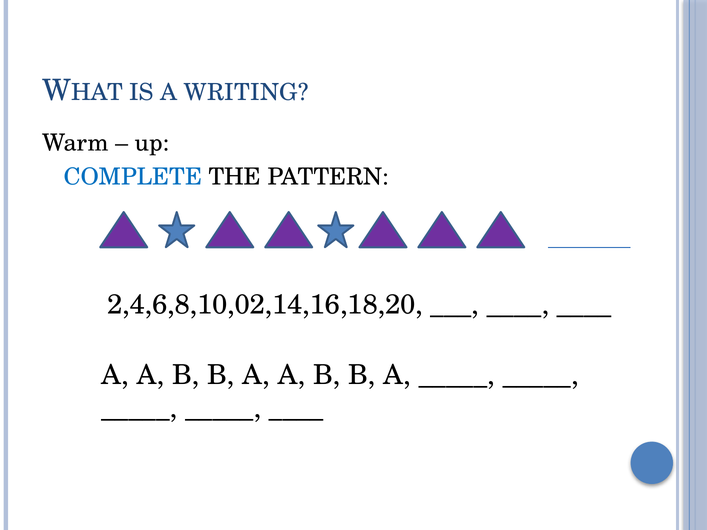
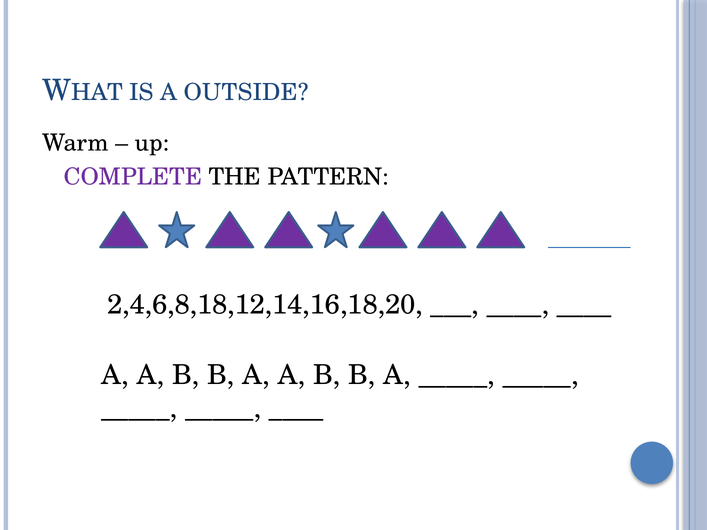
WRITING: WRITING -> OUTSIDE
COMPLETE colour: blue -> purple
2,4,6,8,10,02,14,16,18,20: 2,4,6,8,10,02,14,16,18,20 -> 2,4,6,8,18,12,14,16,18,20
